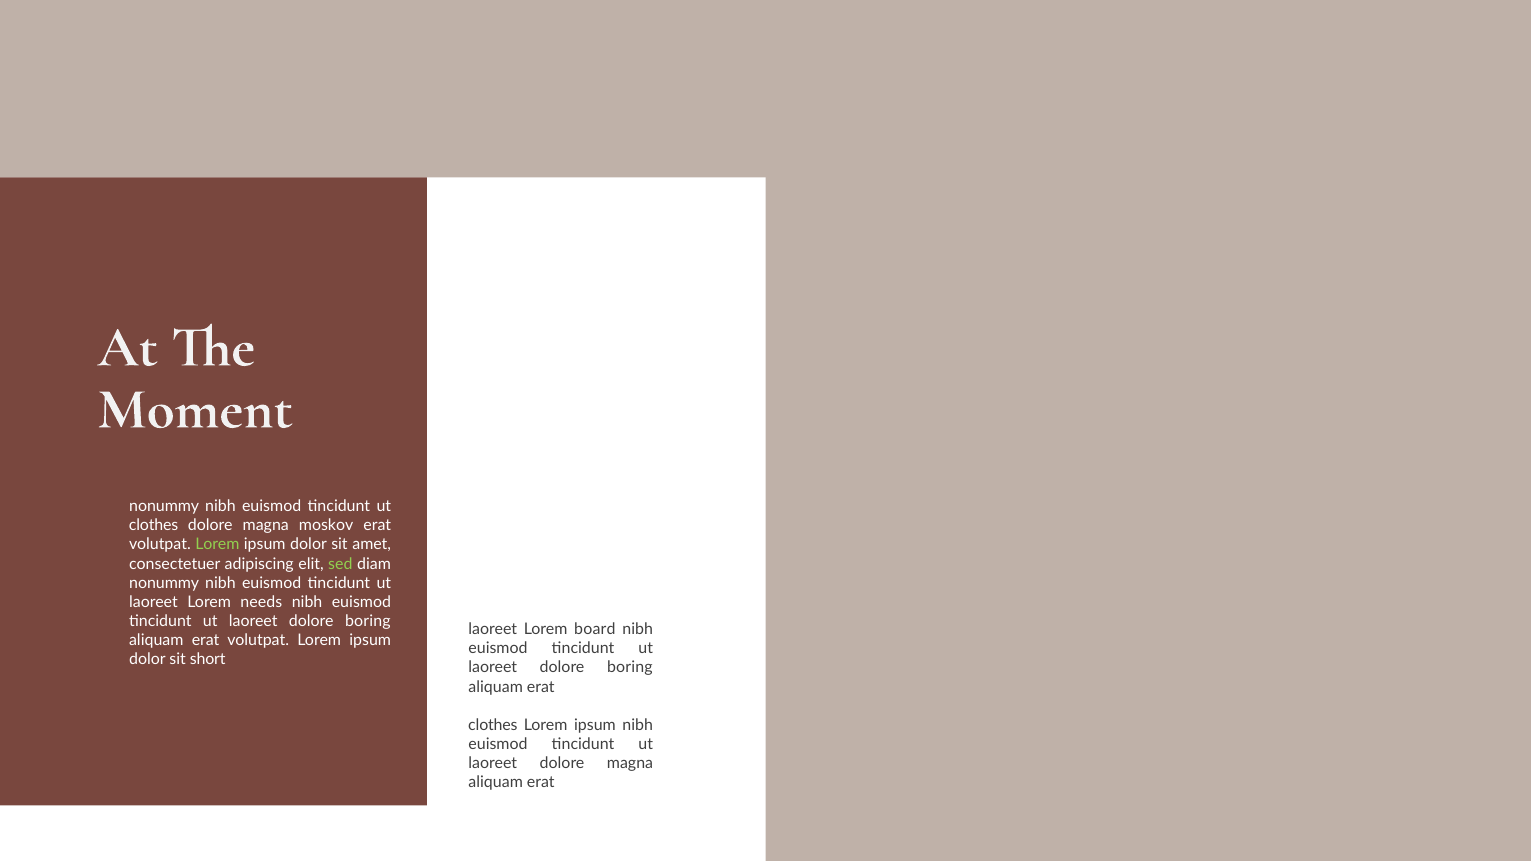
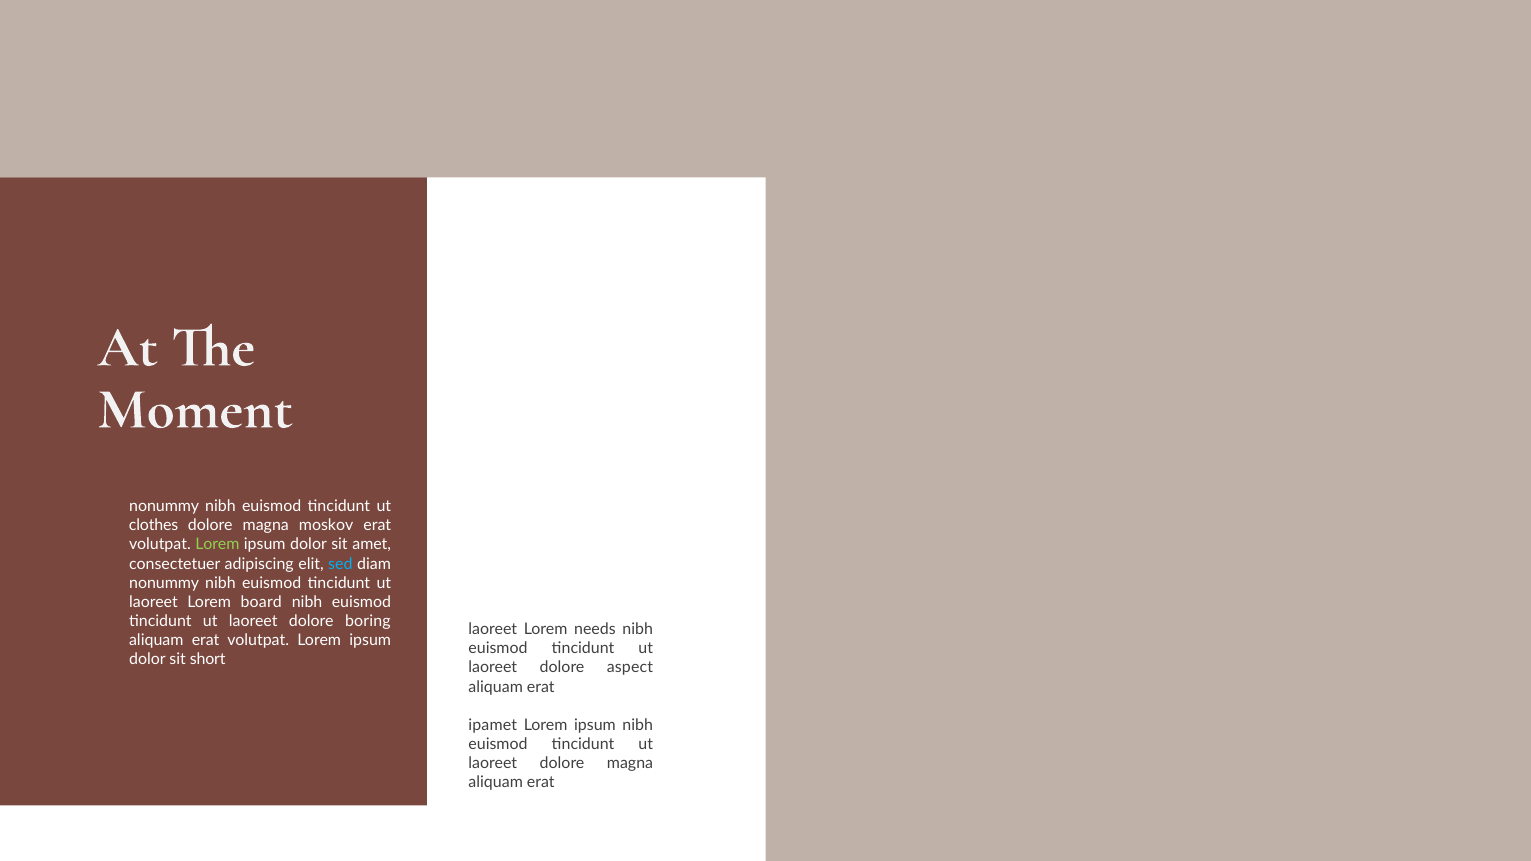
sed colour: light green -> light blue
needs: needs -> board
board: board -> needs
boring at (630, 668): boring -> aspect
clothes at (493, 725): clothes -> ipamet
